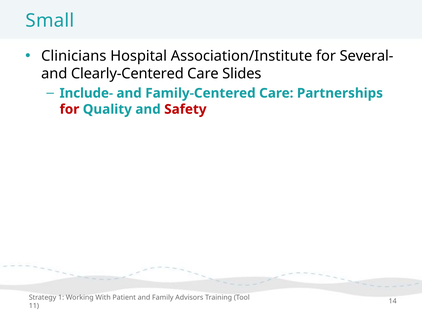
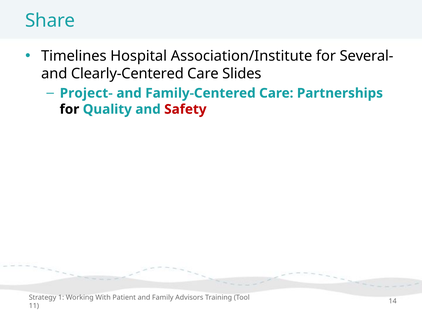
Small: Small -> Share
Clinicians: Clinicians -> Timelines
Include-: Include- -> Project-
for at (69, 109) colour: red -> black
